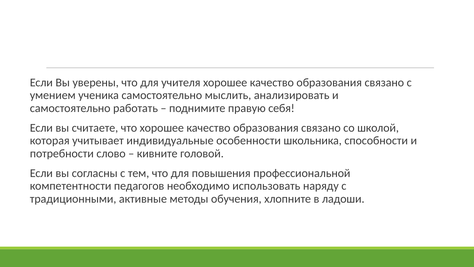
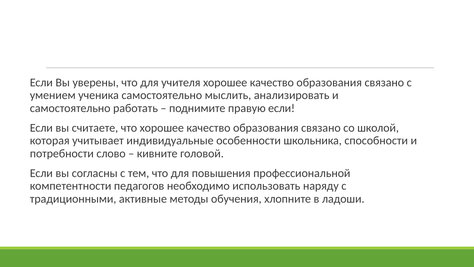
правую себя: себя -> если
